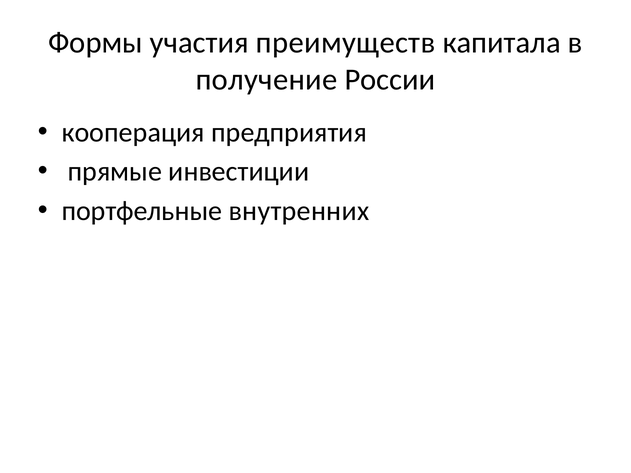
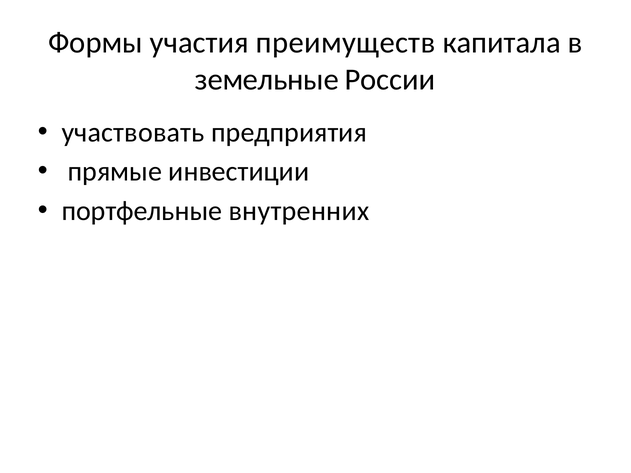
получение: получение -> земельные
кооперация: кооперация -> участвовать
